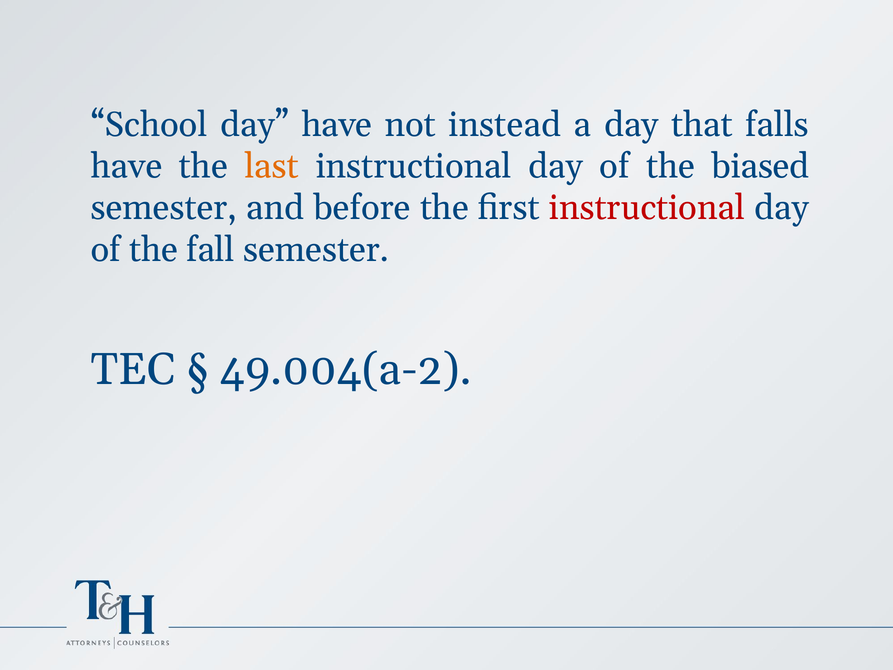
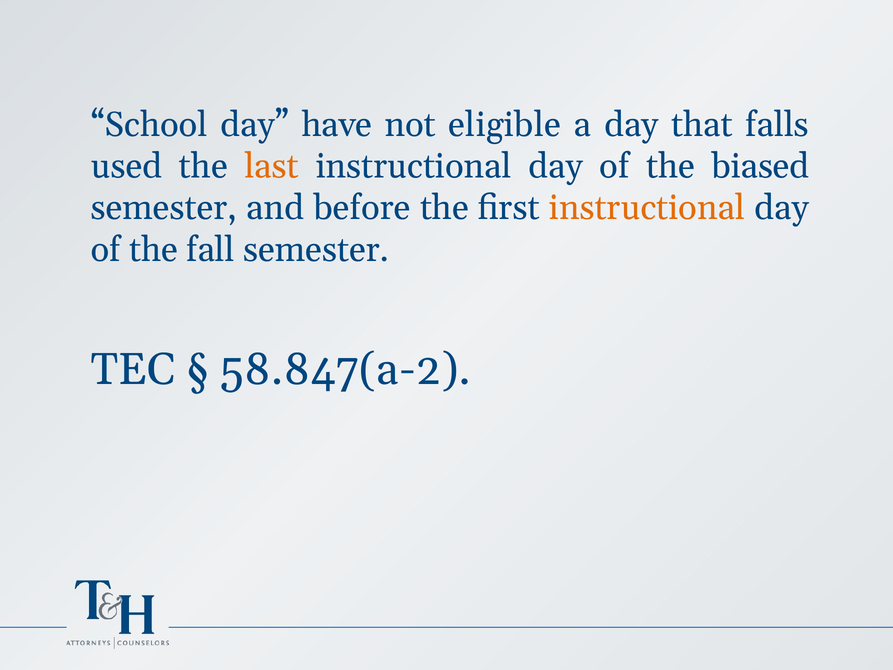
instead: instead -> eligible
have at (127, 166): have -> used
instructional at (647, 208) colour: red -> orange
49.004(a-2: 49.004(a-2 -> 58.847(a-2
